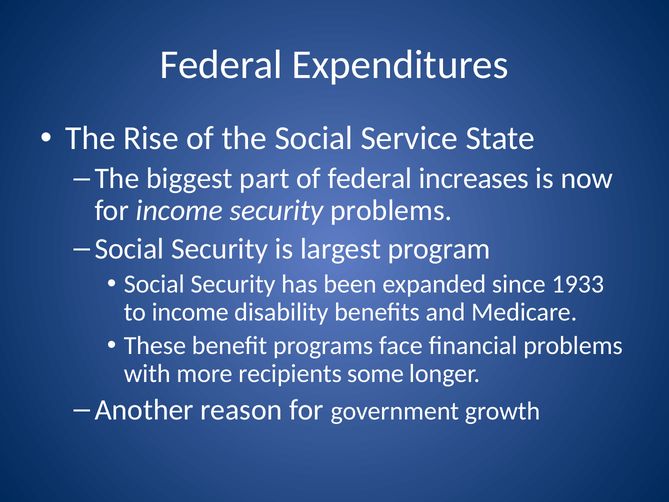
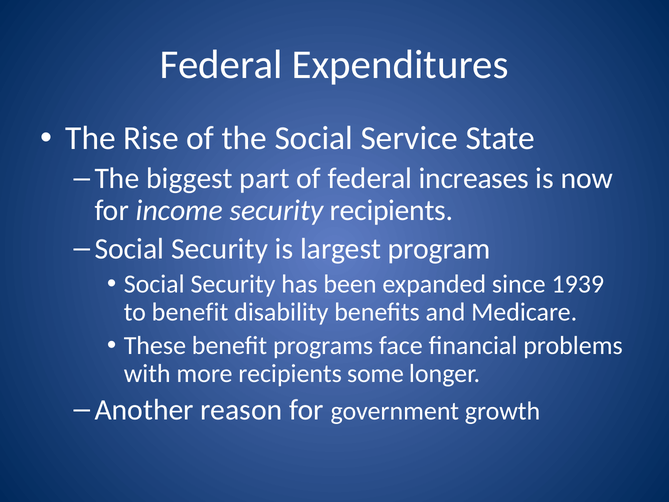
security problems: problems -> recipients
1933: 1933 -> 1939
to income: income -> benefit
